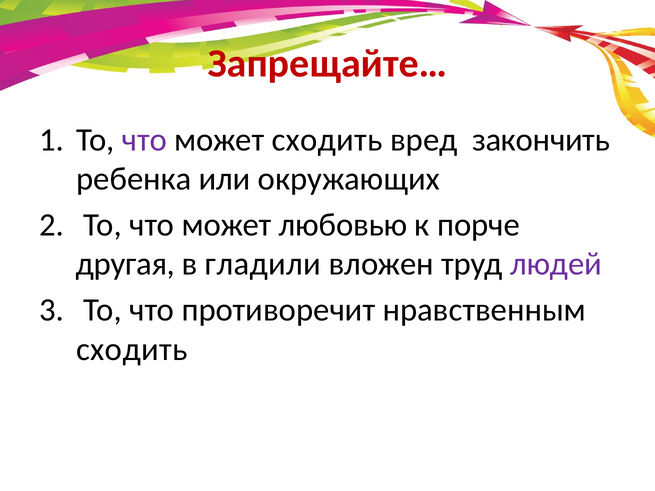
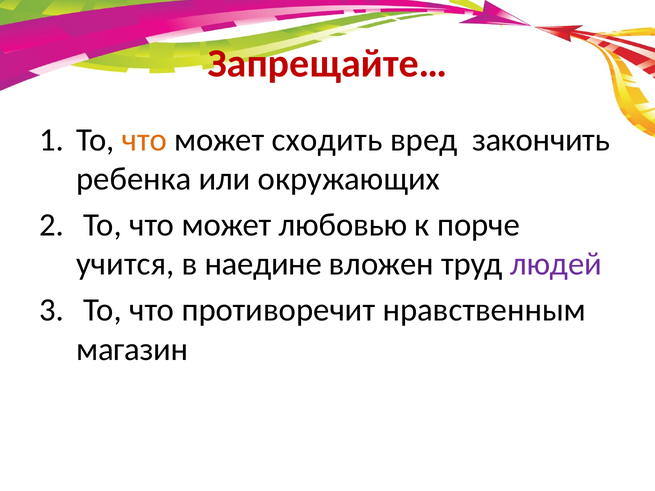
что at (144, 140) colour: purple -> orange
другая: другая -> учится
гладили: гладили -> наедине
сходить at (132, 349): сходить -> магазин
